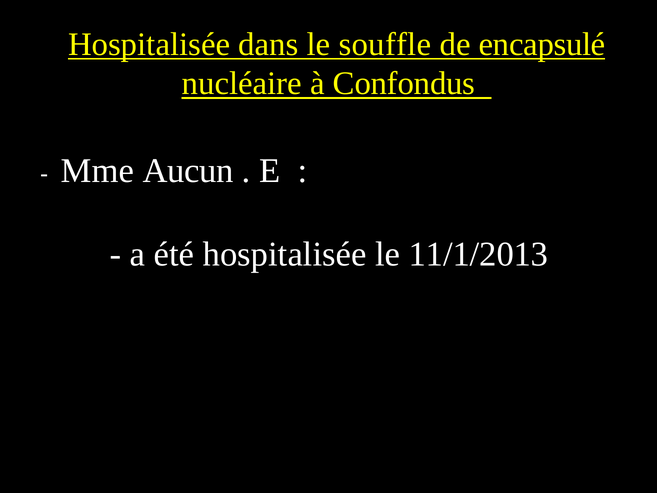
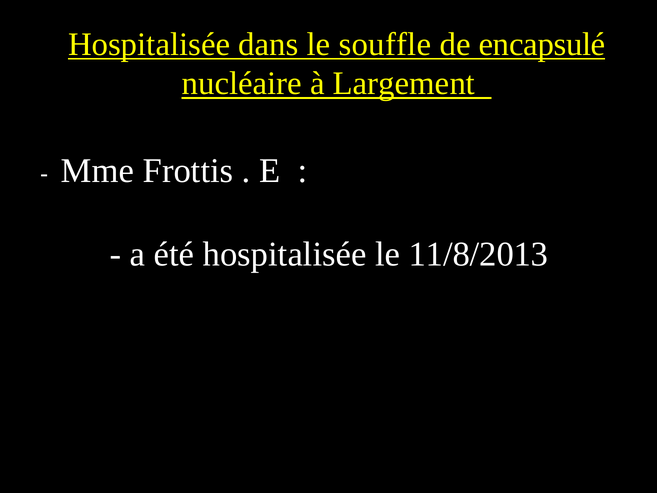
Confondus: Confondus -> Largement
Aucun: Aucun -> Frottis
11/1/2013: 11/1/2013 -> 11/8/2013
